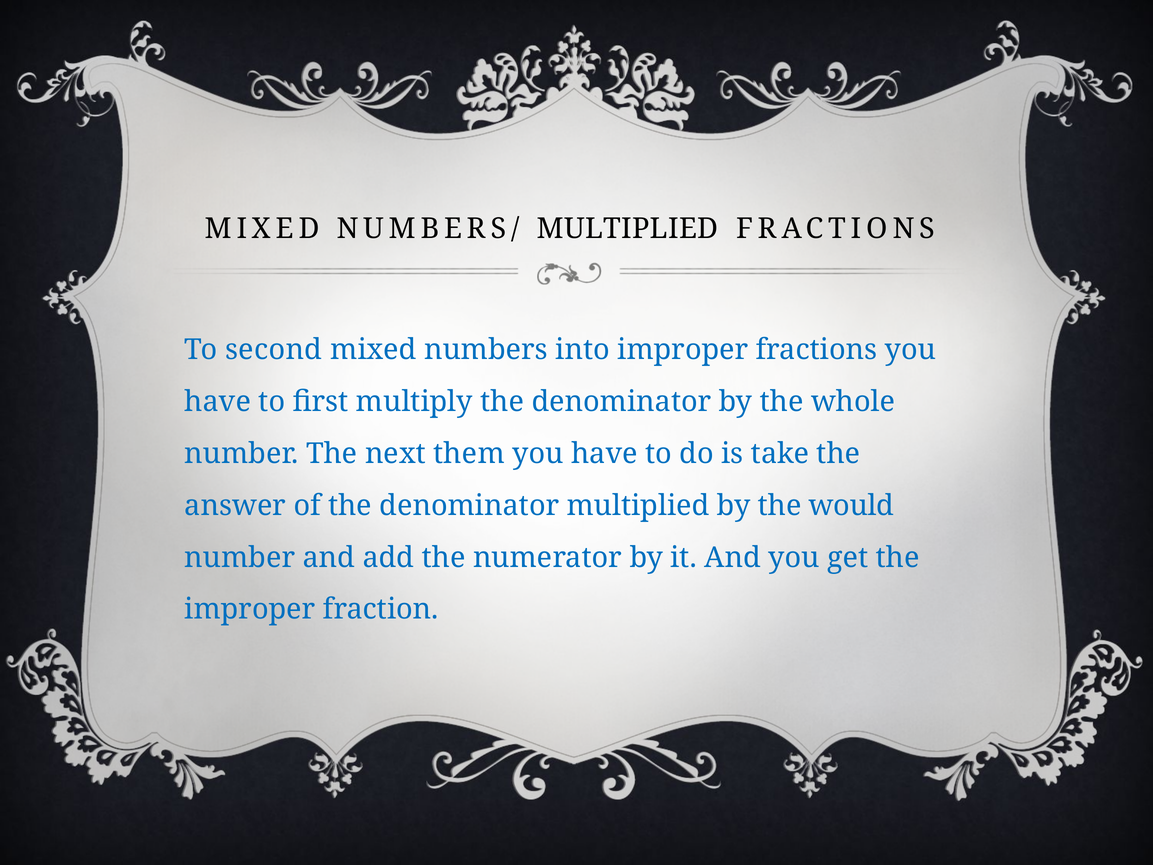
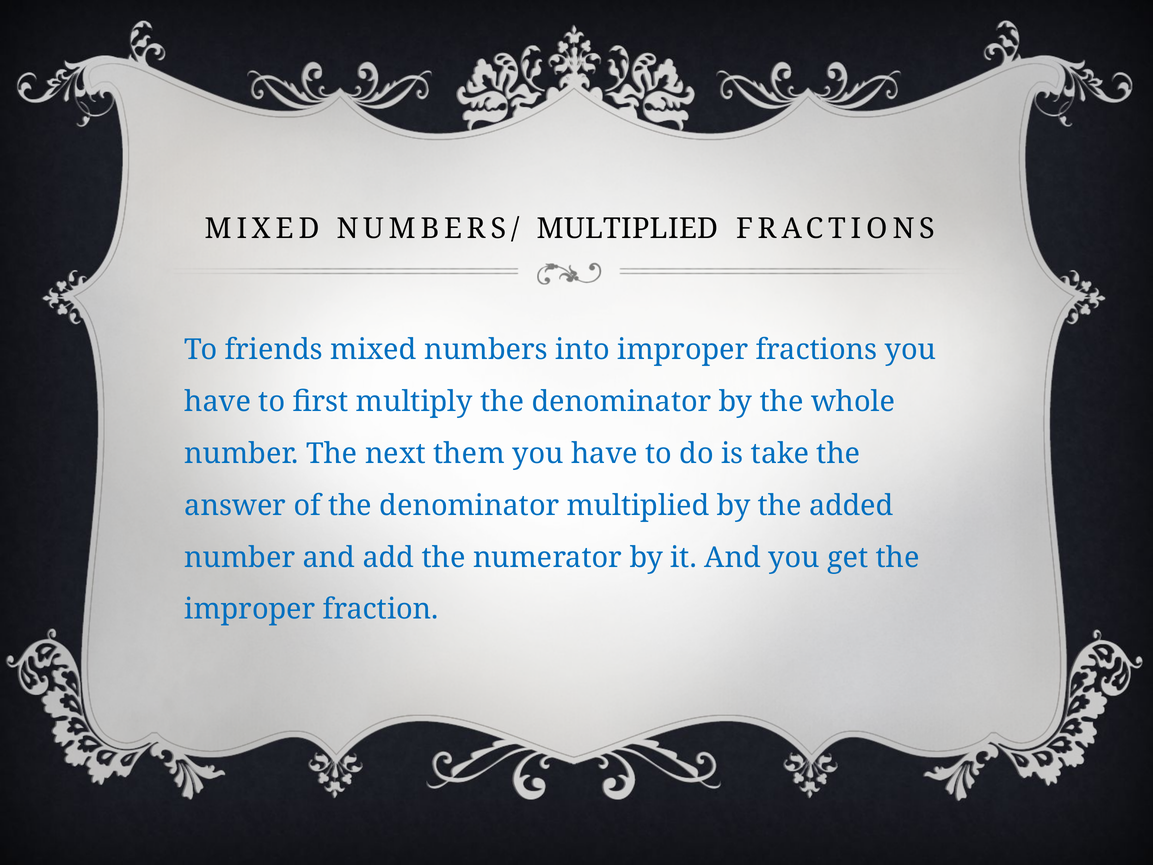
second: second -> friends
would: would -> added
